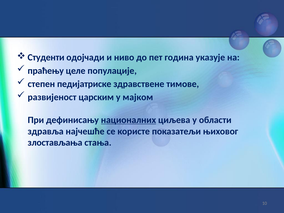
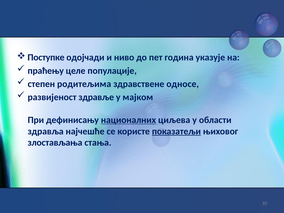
Студенти: Студенти -> Поступке
педијатриске: педијатриске -> родитељима
тимове: тимове -> односе
царским: царским -> здравље
показатељи underline: none -> present
